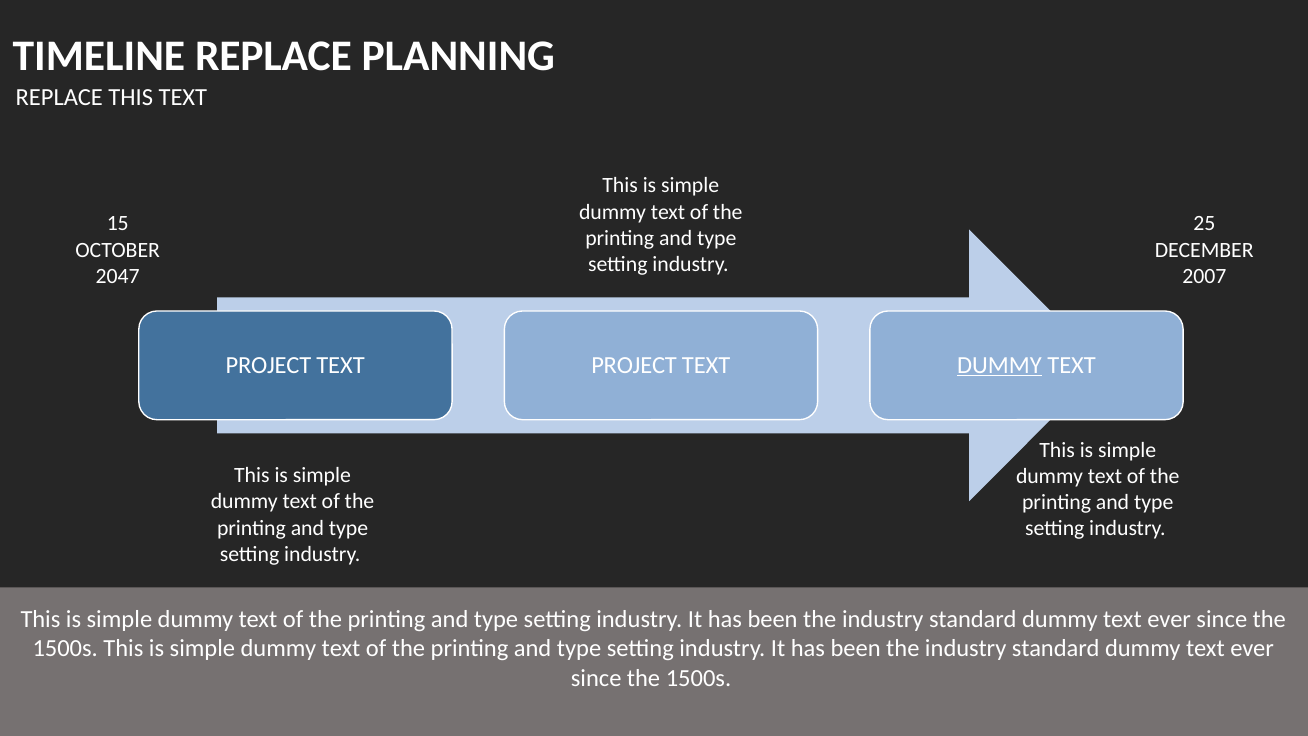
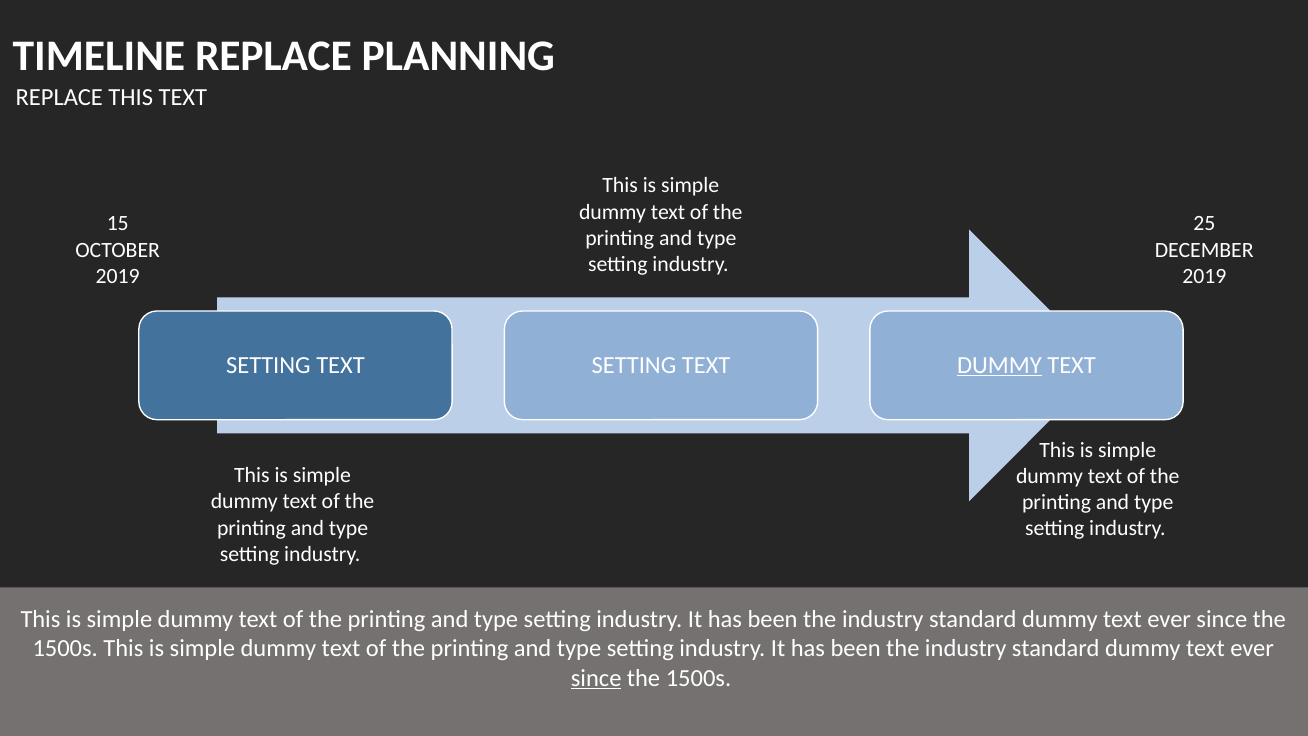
2047 at (118, 276): 2047 -> 2019
2007 at (1204, 276): 2007 -> 2019
PROJECT at (268, 365): PROJECT -> SETTING
PROJECT at (634, 365): PROJECT -> SETTING
since at (596, 678) underline: none -> present
